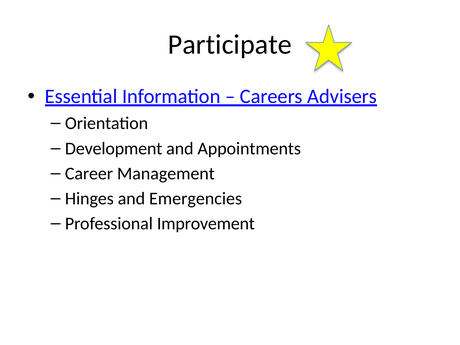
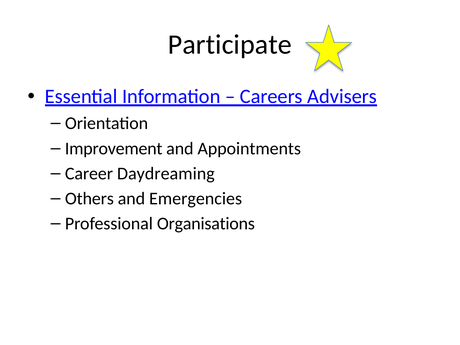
Development: Development -> Improvement
Management: Management -> Daydreaming
Hinges: Hinges -> Others
Improvement: Improvement -> Organisations
